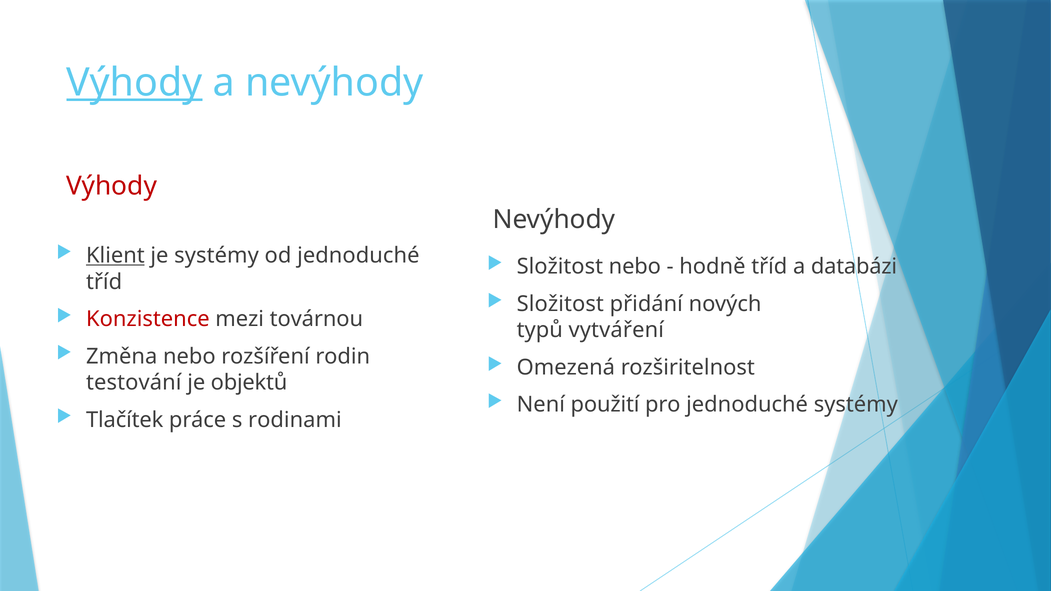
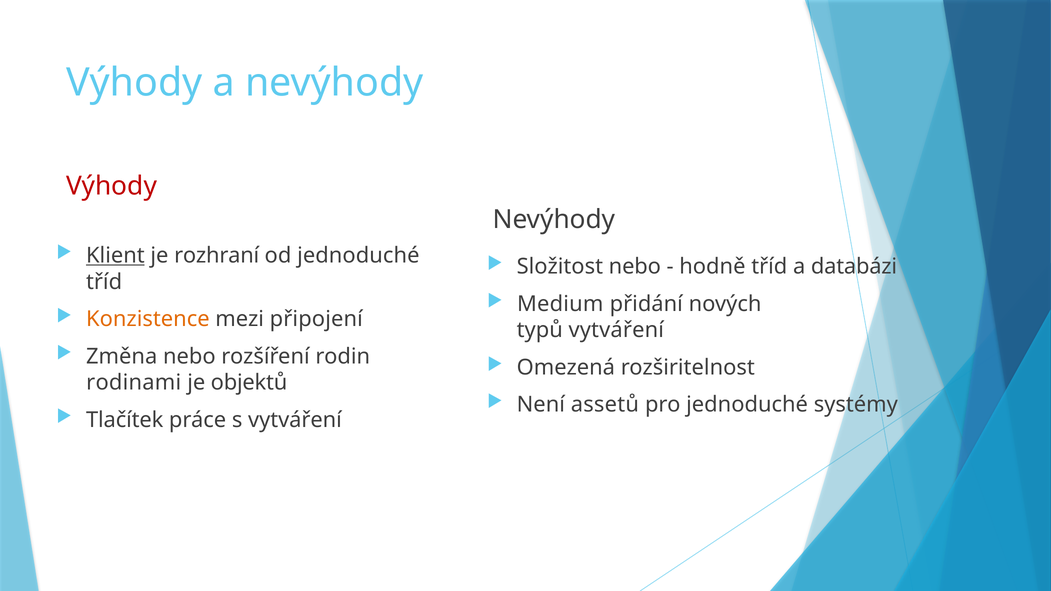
Výhody at (134, 83) underline: present -> none
je systémy: systémy -> rozhraní
Složitost at (560, 304): Složitost -> Medium
Konzistence colour: red -> orange
továrnou: továrnou -> připojení
testování: testování -> rodinami
použití: použití -> assetů
s rodinami: rodinami -> vytváření
